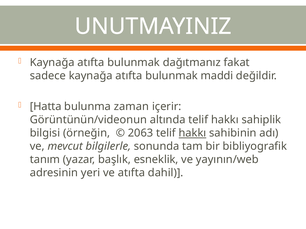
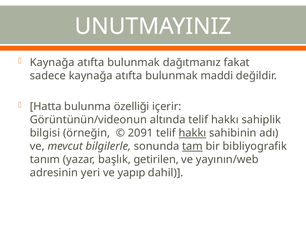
zaman: zaman -> özelliği
2063: 2063 -> 2091
tam underline: none -> present
esneklik: esneklik -> getirilen
ve atıfta: atıfta -> yapıp
